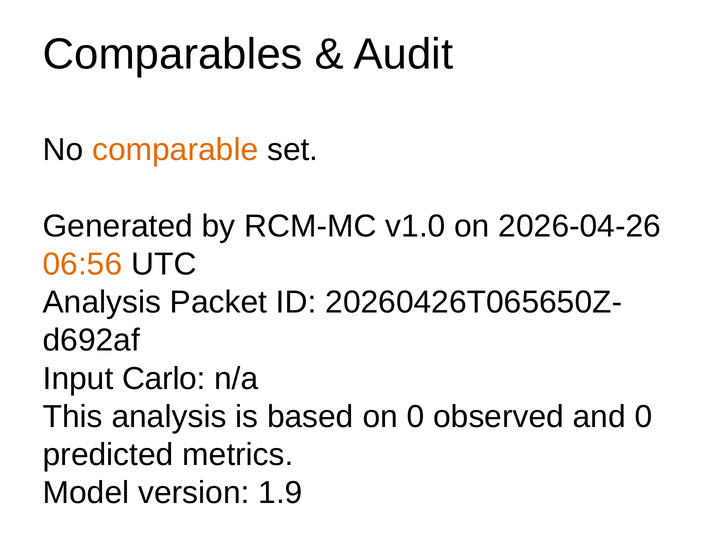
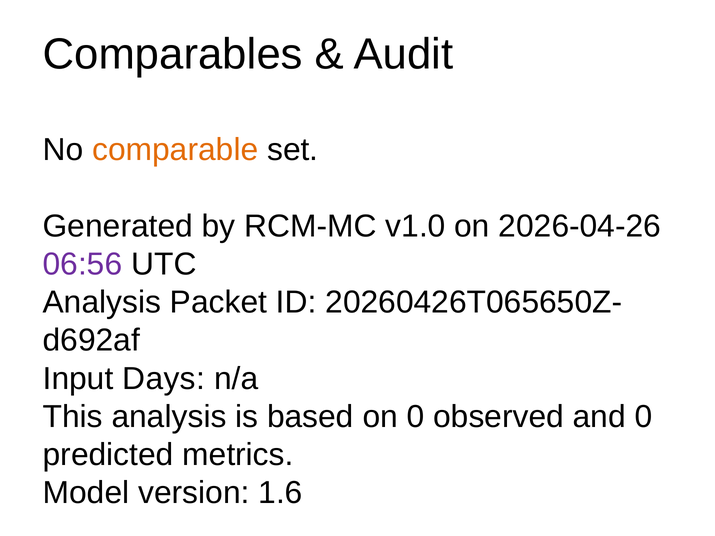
06:56 colour: orange -> purple
Carlo: Carlo -> Days
1.9: 1.9 -> 1.6
